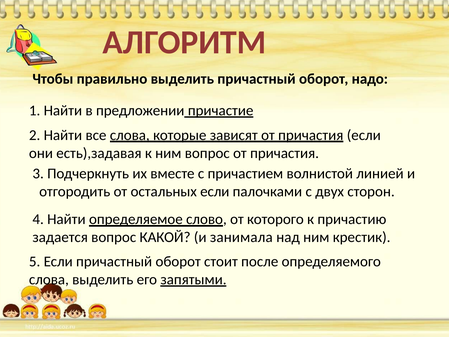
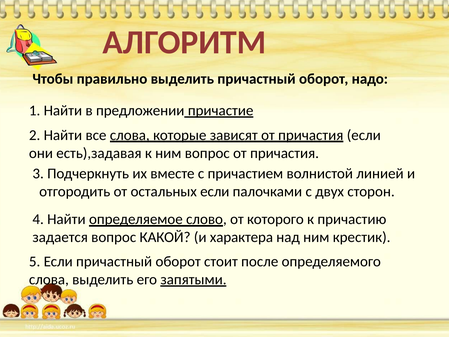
занимала: занимала -> характера
